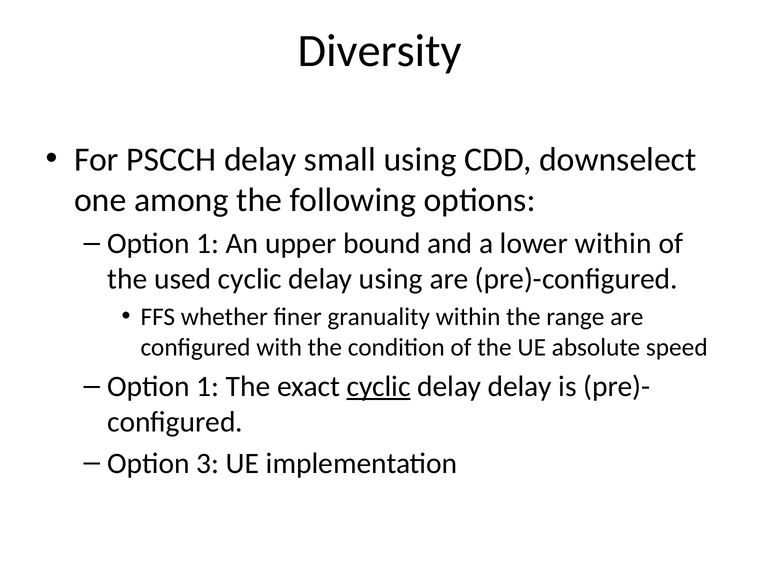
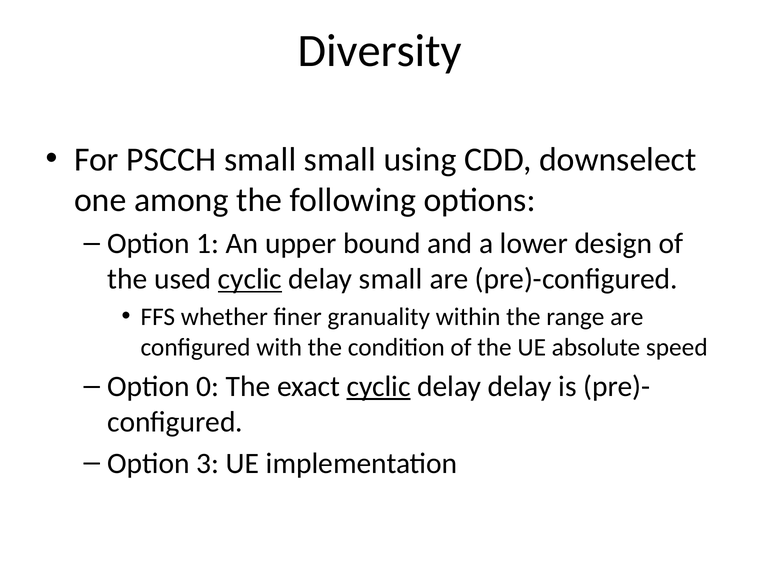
PSCCH delay: delay -> small
lower within: within -> design
cyclic at (250, 279) underline: none -> present
delay using: using -> small
1 at (208, 386): 1 -> 0
